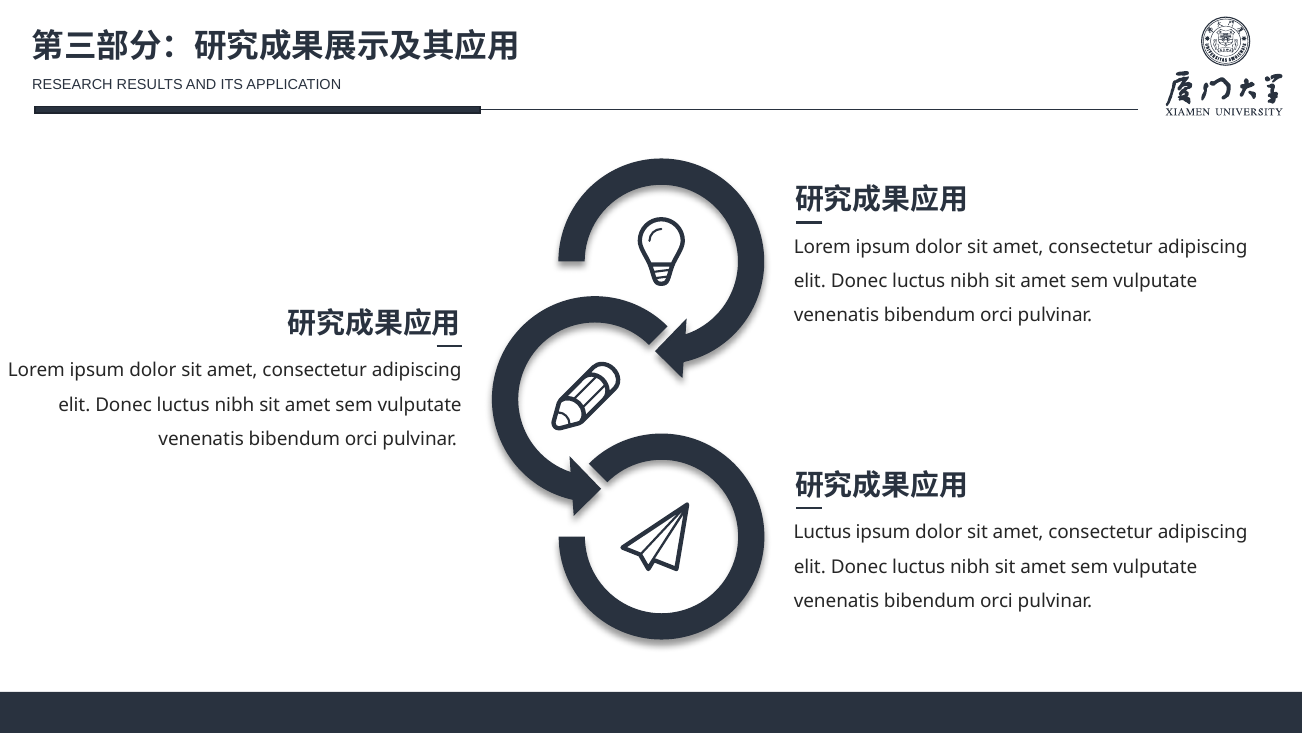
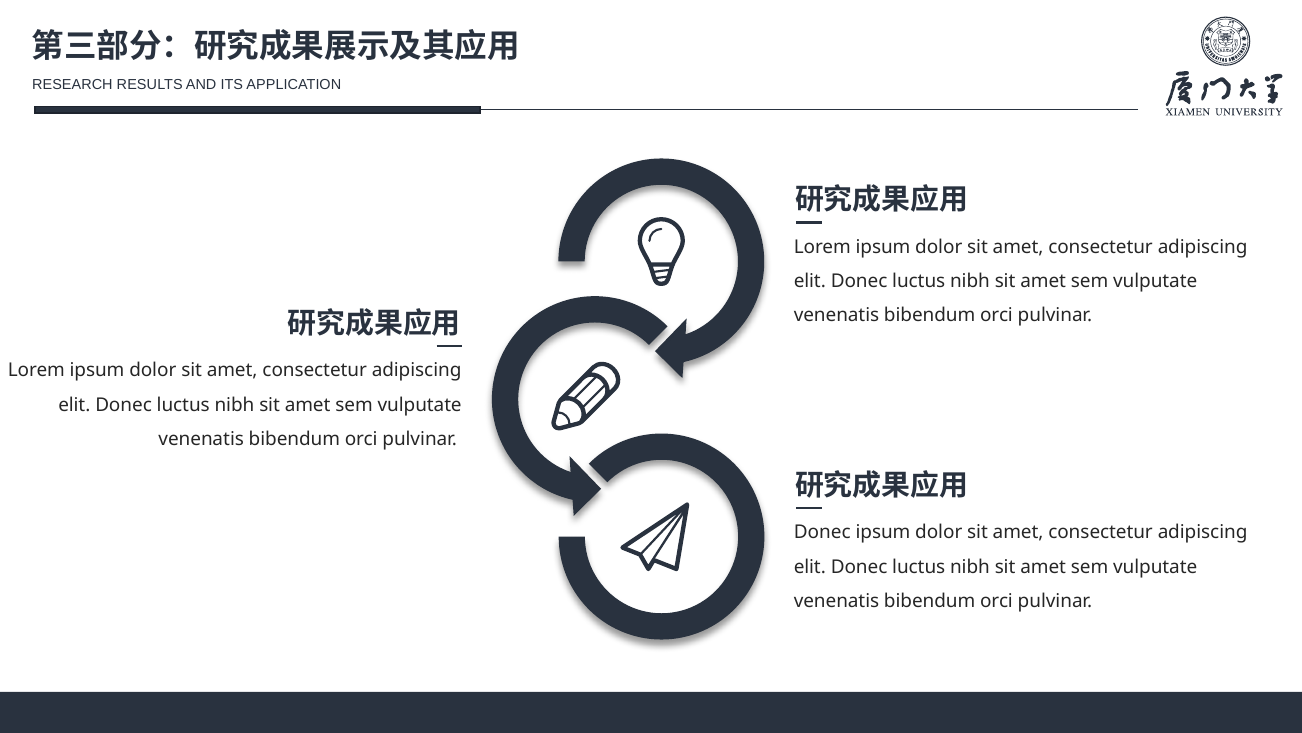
Luctus at (822, 532): Luctus -> Donec
